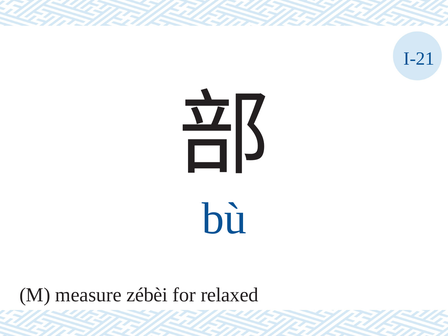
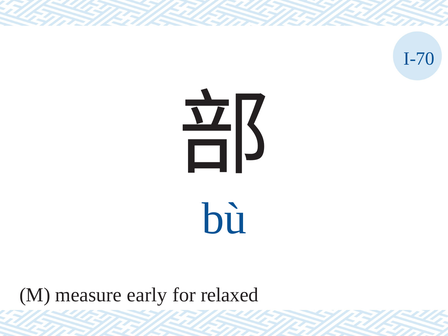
I-21: I-21 -> I-70
zébèi: zébèi -> early
